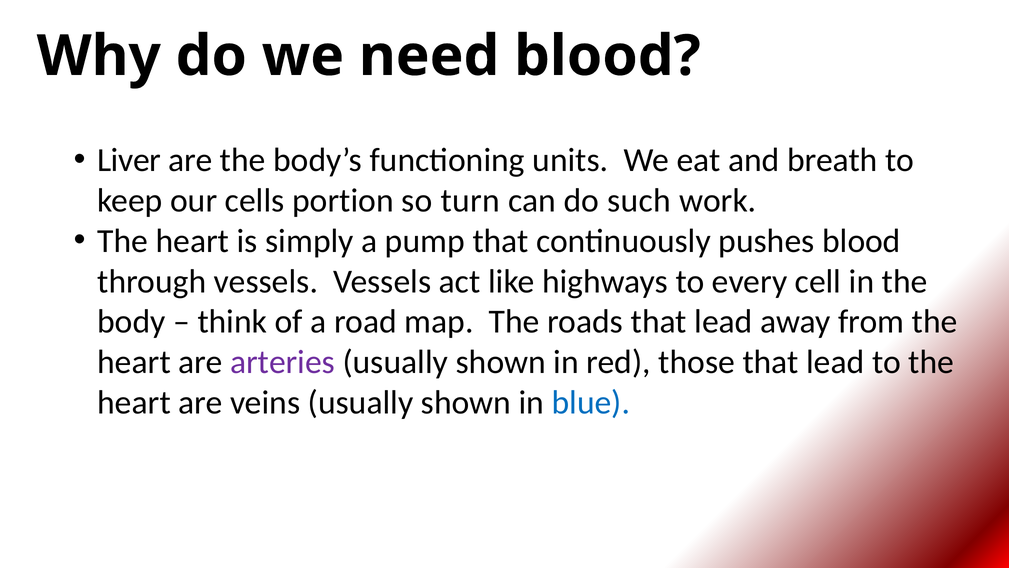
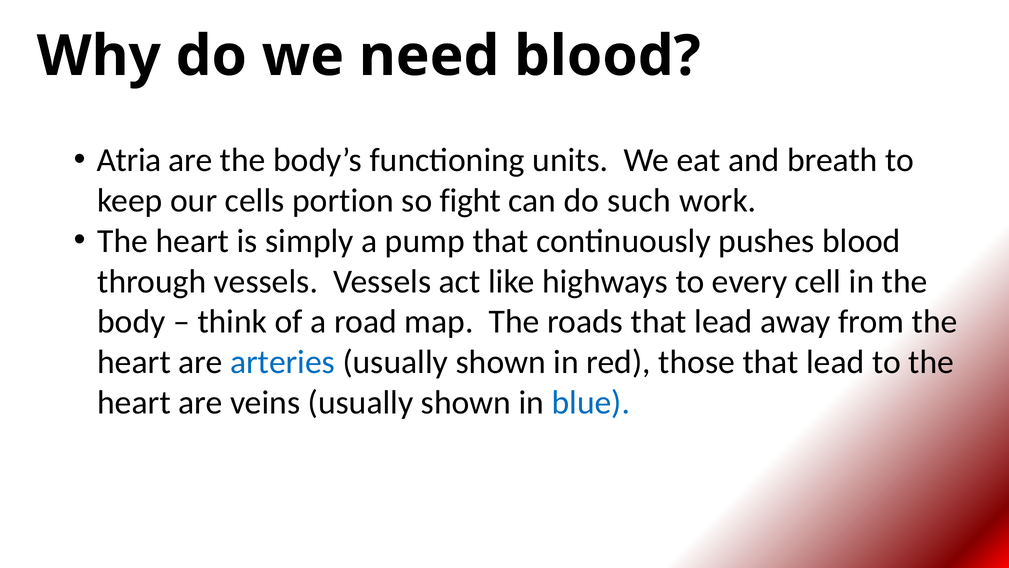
Liver: Liver -> Atria
turn: turn -> fight
arteries colour: purple -> blue
